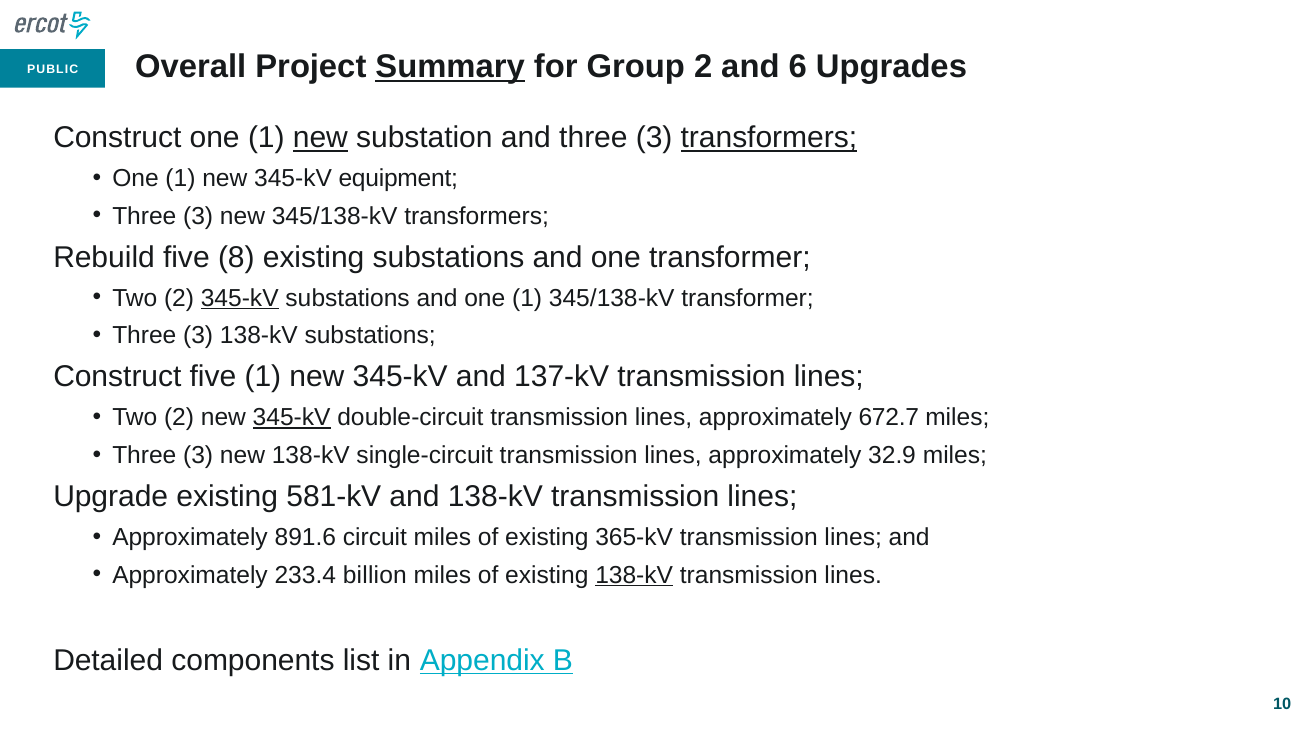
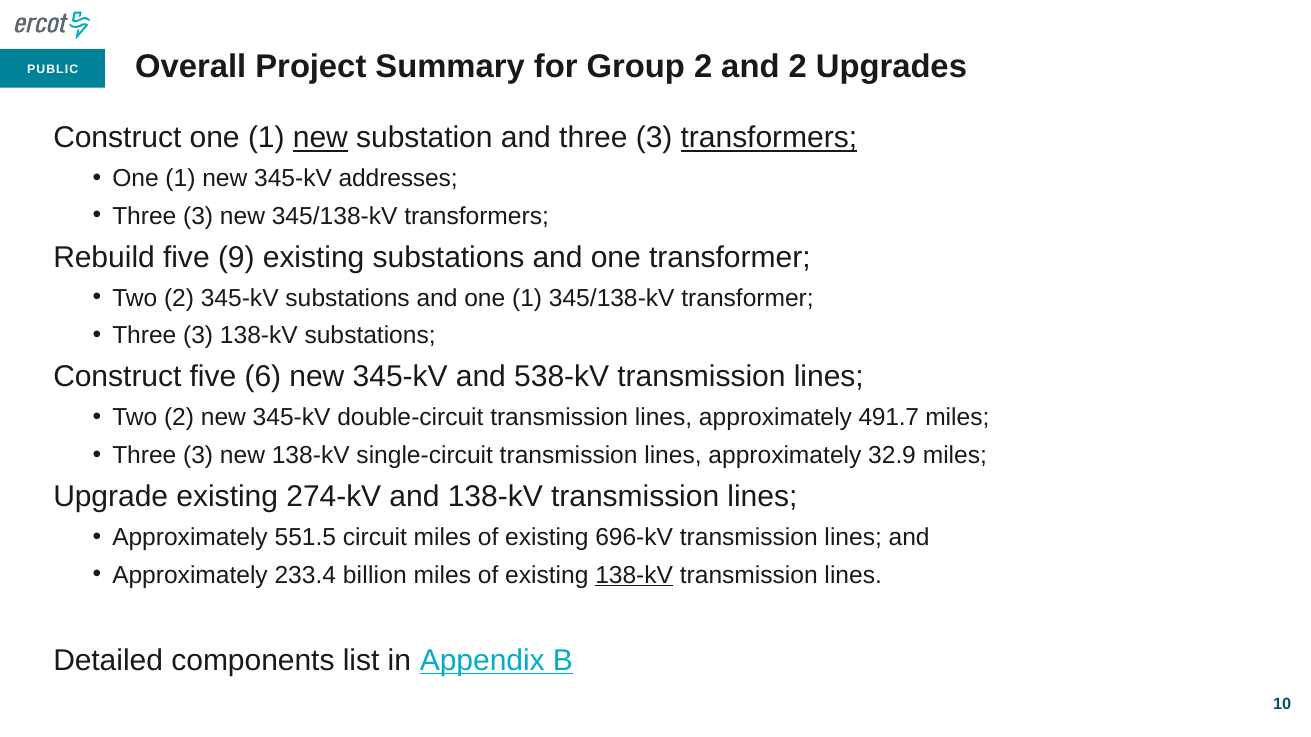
Summary underline: present -> none
and 6: 6 -> 2
equipment: equipment -> addresses
8: 8 -> 9
345-kV at (240, 298) underline: present -> none
five 1: 1 -> 6
137-kV: 137-kV -> 538-kV
345-kV at (292, 418) underline: present -> none
672.7: 672.7 -> 491.7
581-kV: 581-kV -> 274-kV
891.6: 891.6 -> 551.5
365-kV: 365-kV -> 696-kV
